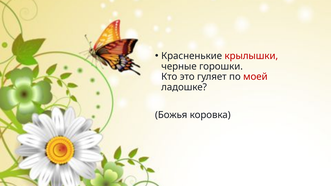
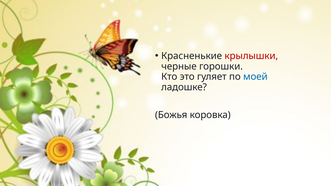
моей colour: red -> blue
